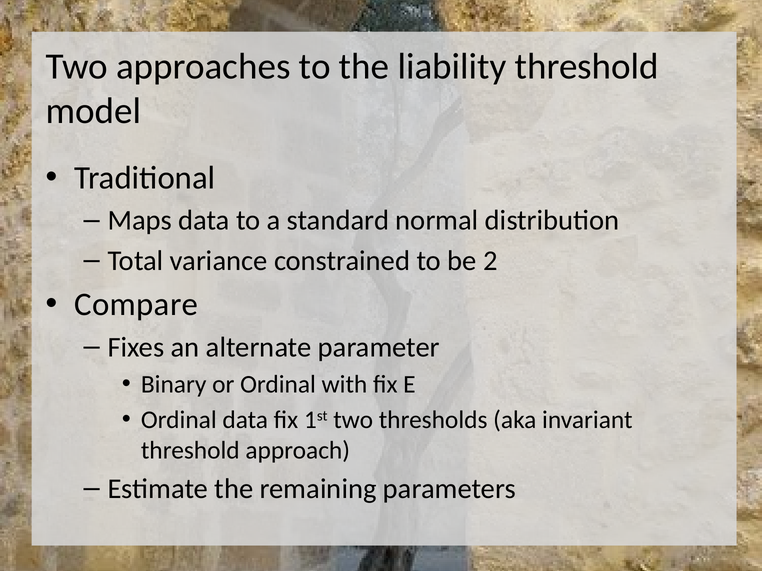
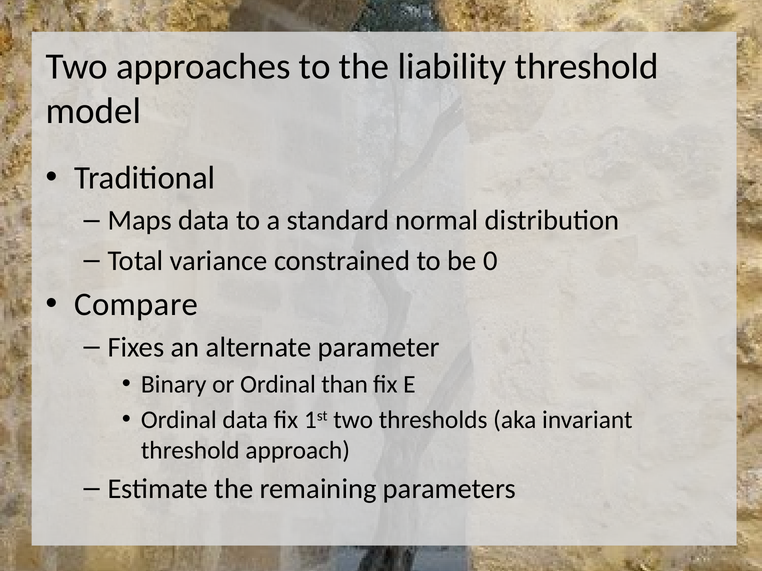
2: 2 -> 0
with: with -> than
